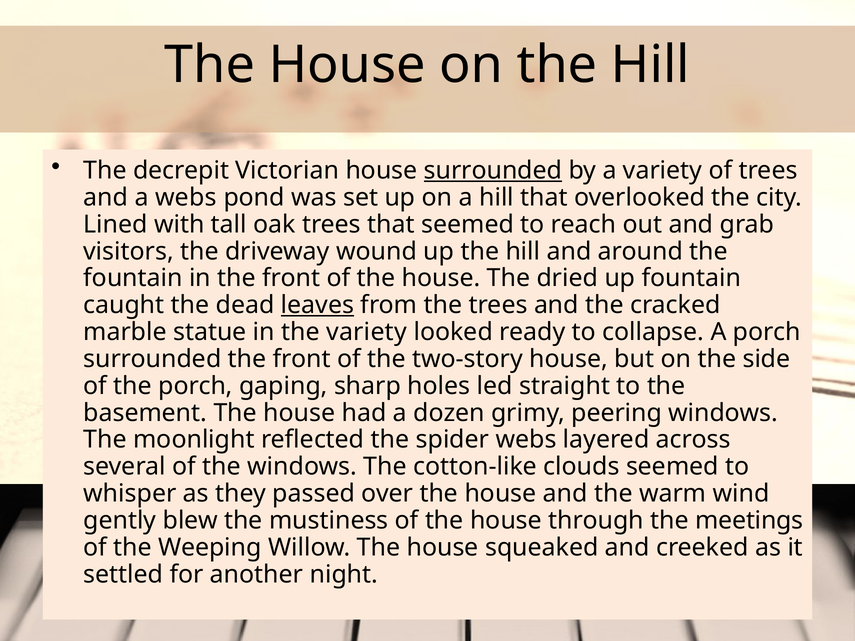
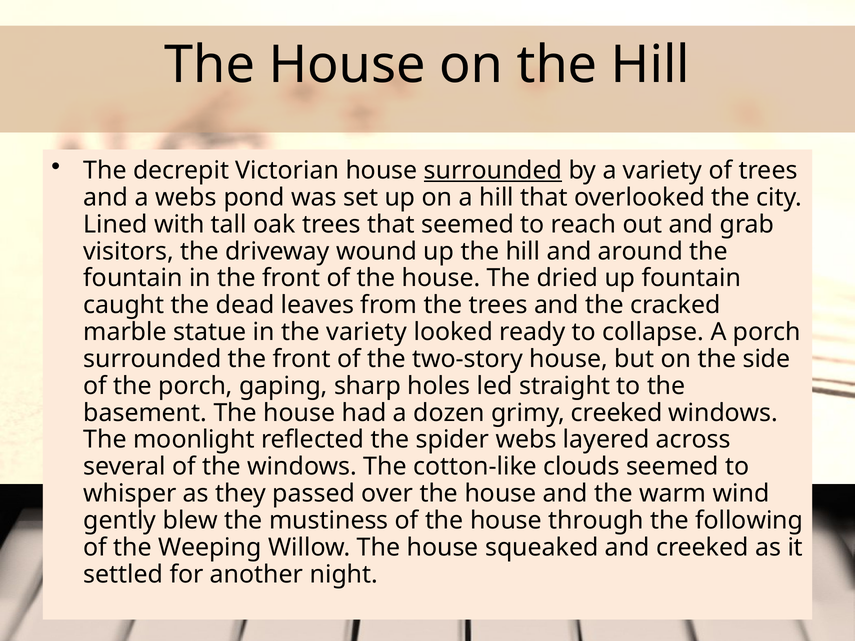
leaves underline: present -> none
grimy peering: peering -> creeked
meetings: meetings -> following
